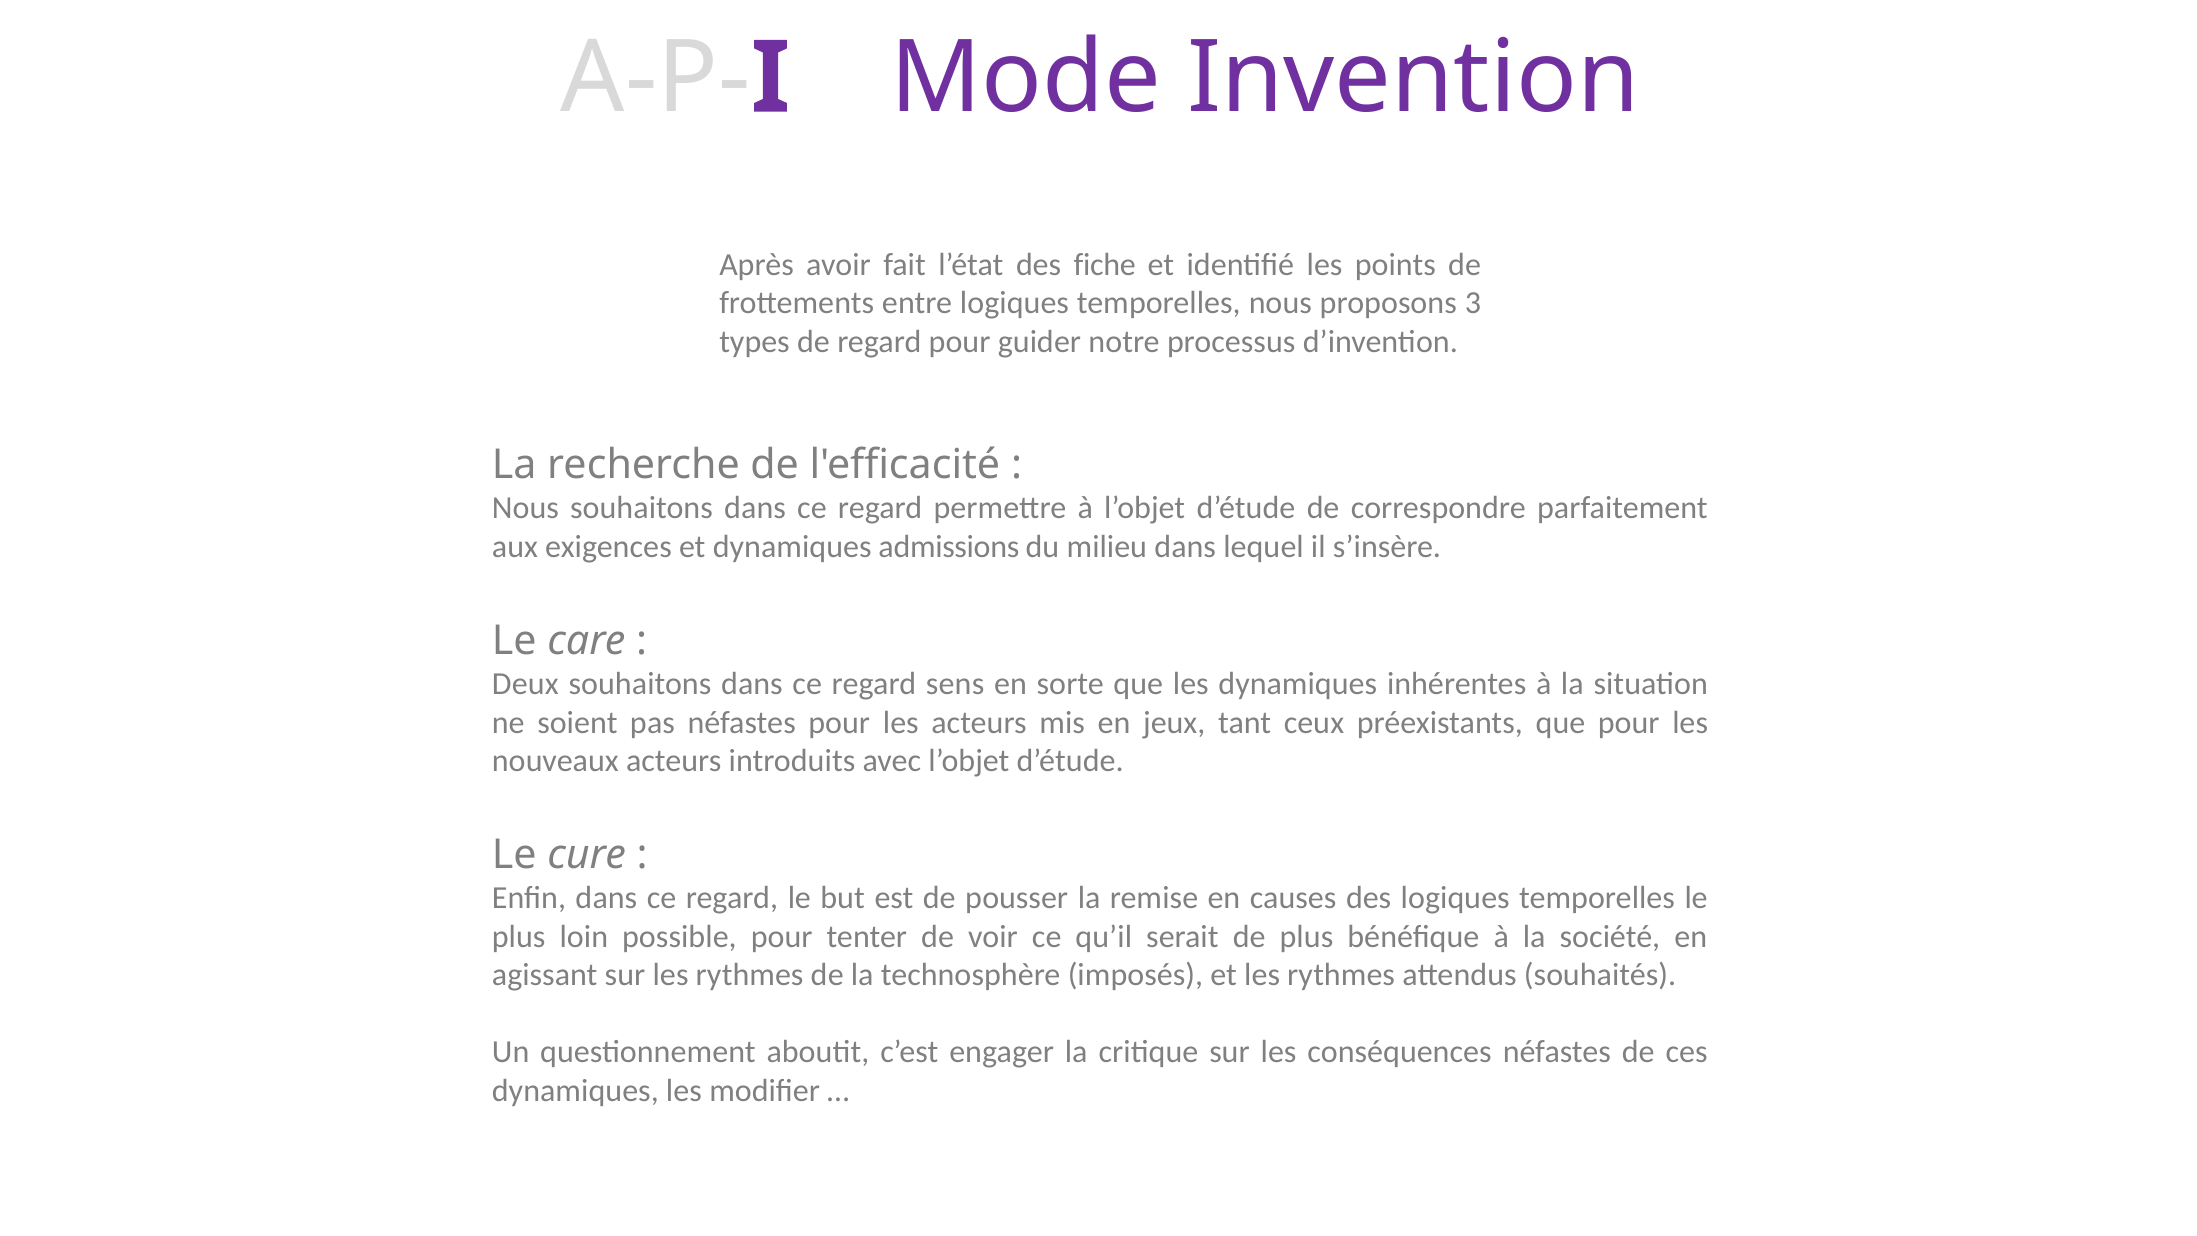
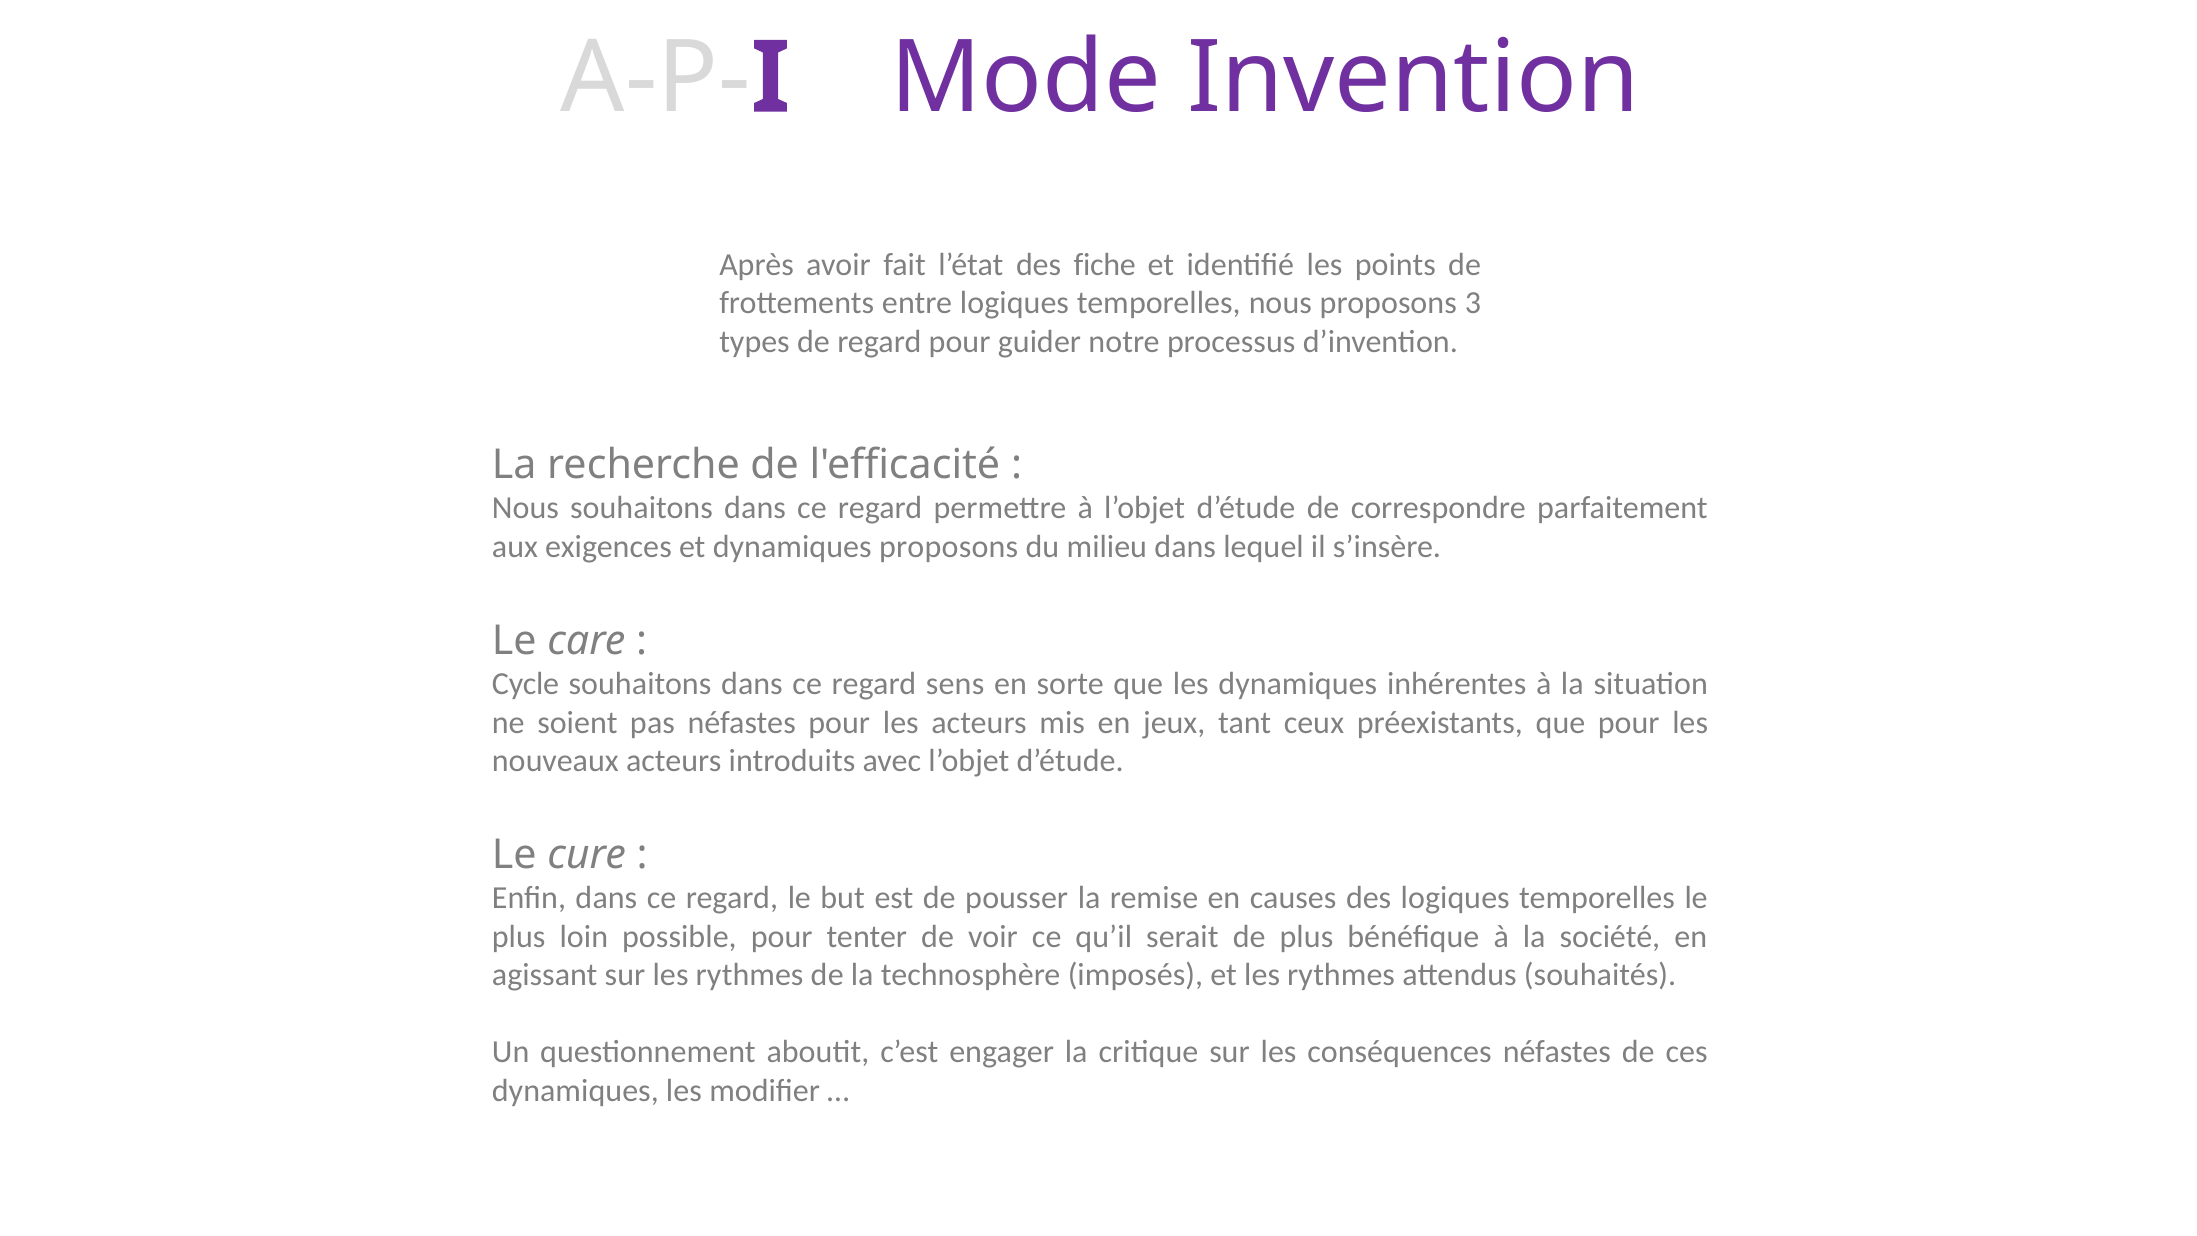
dynamiques admissions: admissions -> proposons
Deux: Deux -> Cycle
